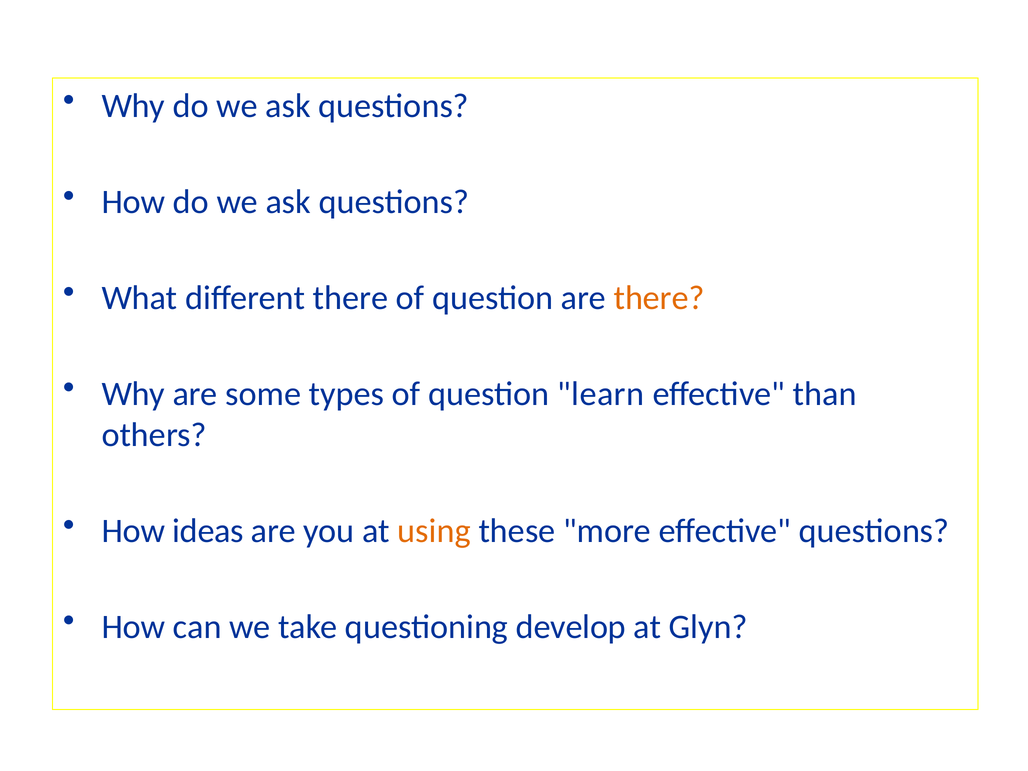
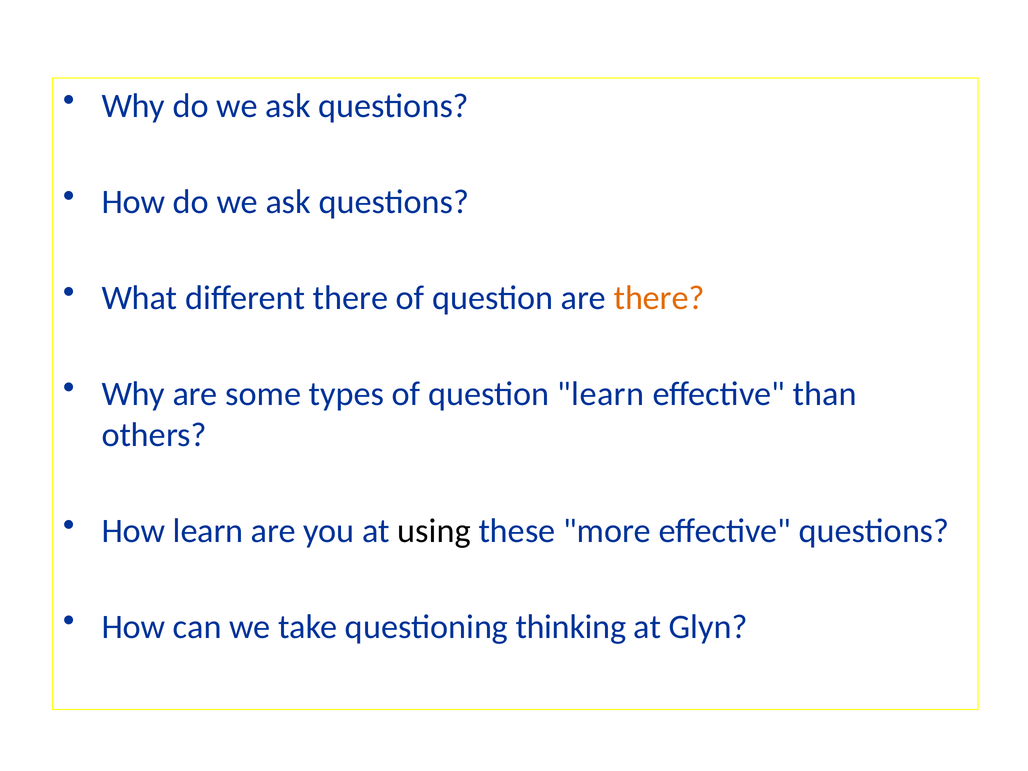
How ideas: ideas -> learn
using colour: orange -> black
develop: develop -> thinking
